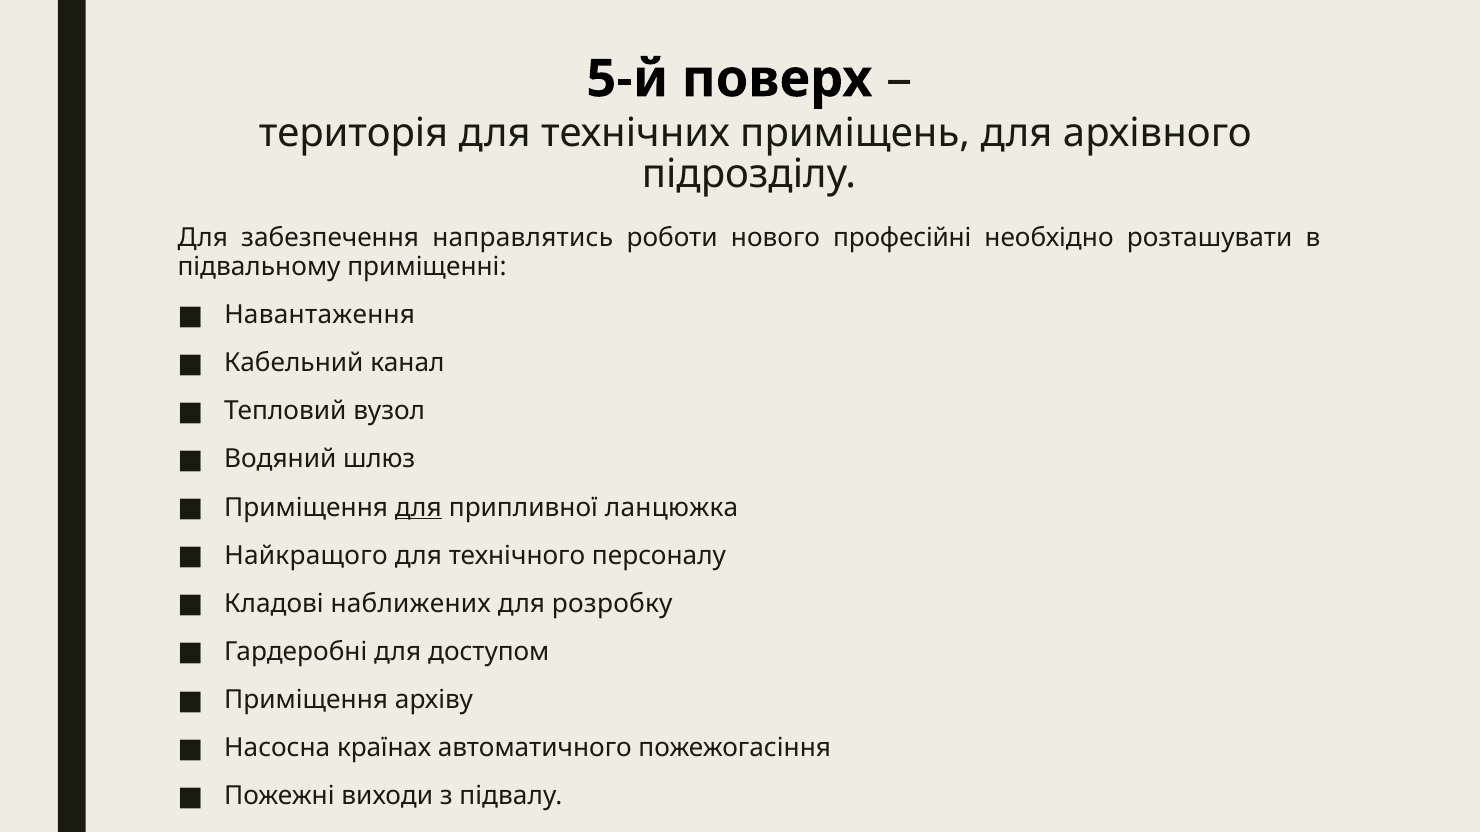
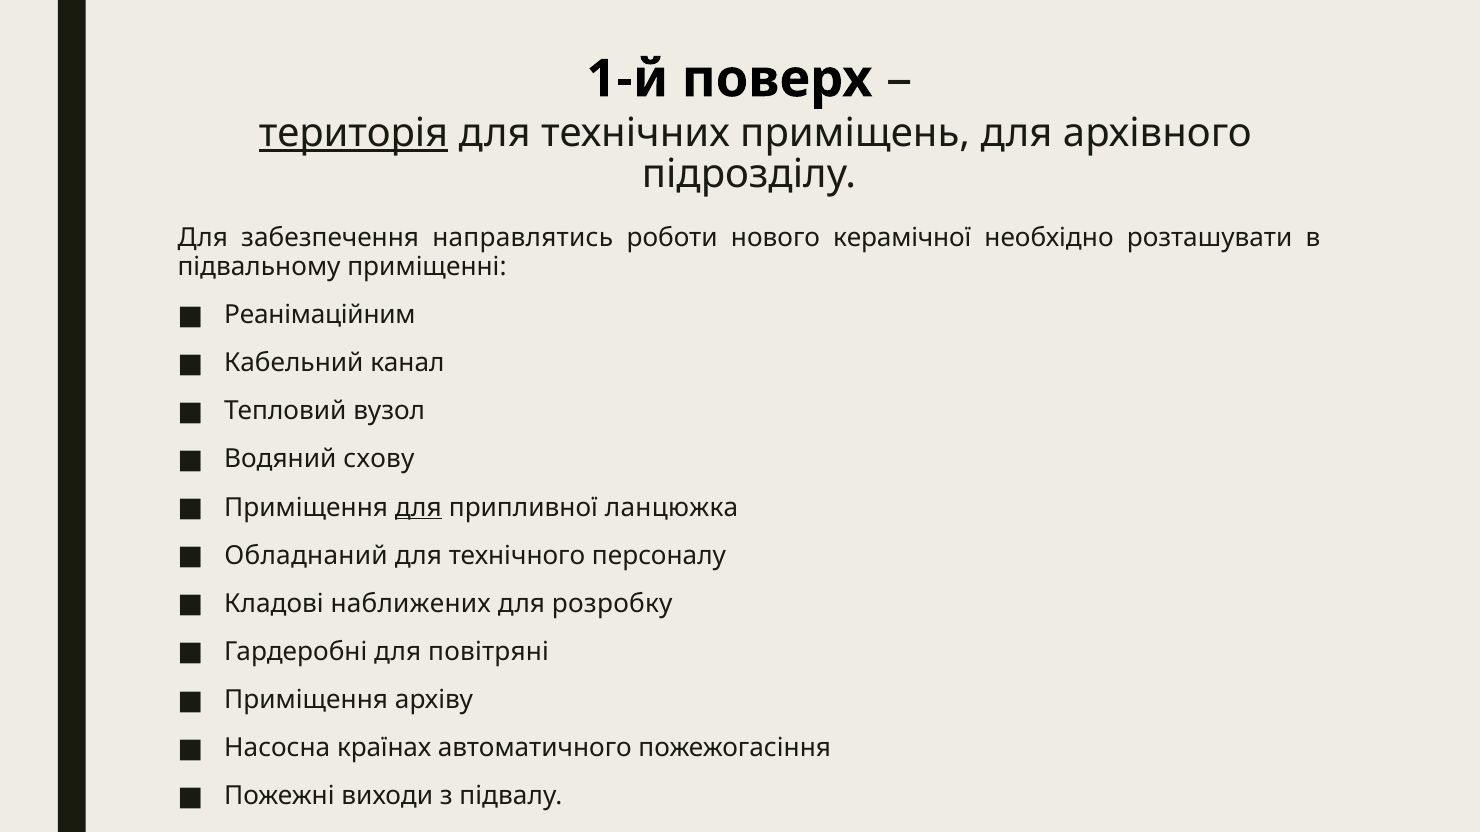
5-й: 5-й -> 1-й
територія underline: none -> present
професійні: професійні -> керамічної
Навантаження: Навантаження -> Реанімаційним
шлюз: шлюз -> схову
Найкращого: Найкращого -> Обладнаний
доступом: доступом -> повітряні
